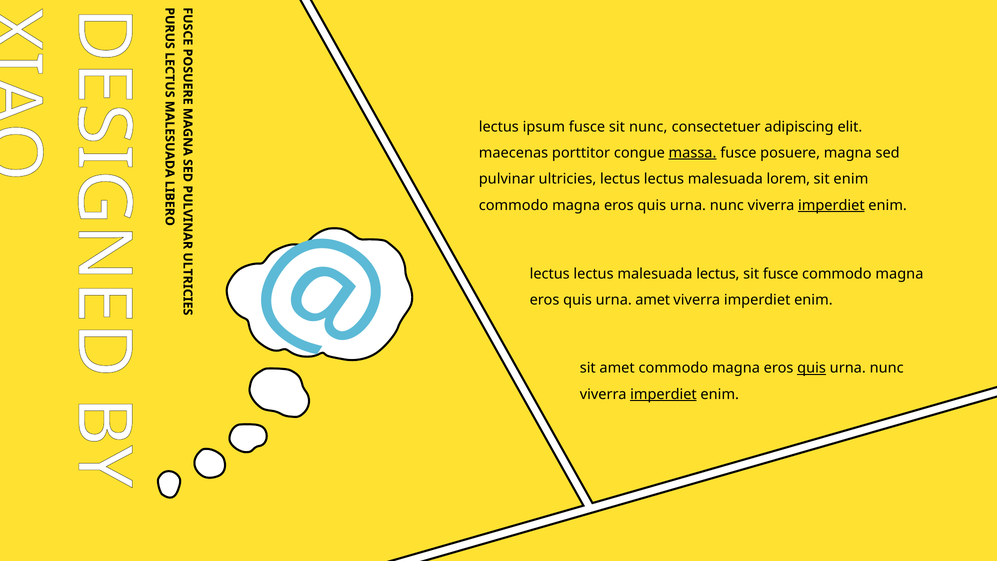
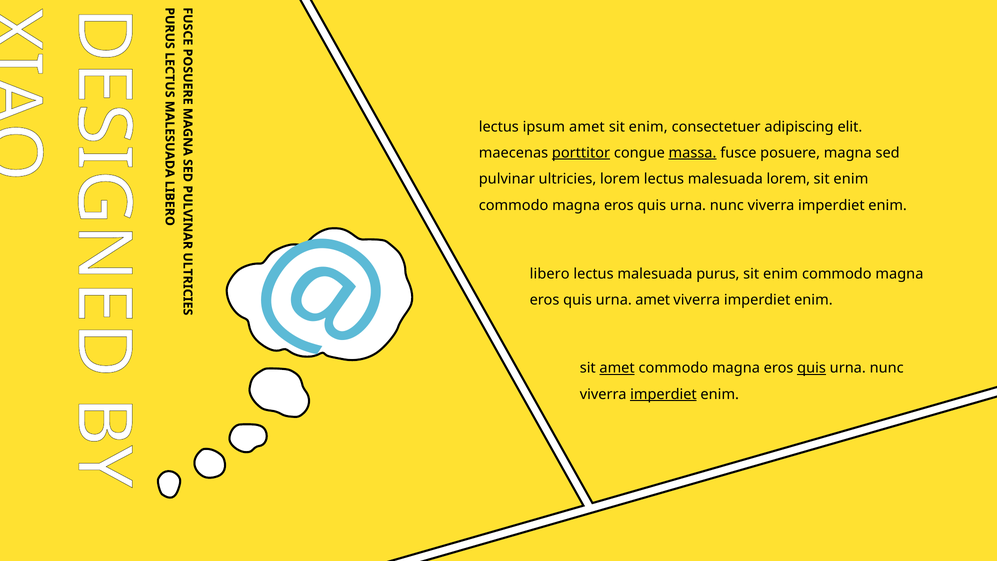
ipsum fusce: fusce -> amet
nunc at (648, 127): nunc -> enim
porttitor underline: none -> present
ultricies lectus: lectus -> lorem
imperdiet at (831, 205) underline: present -> none
lectus at (550, 274): lectus -> libero
malesuada lectus: lectus -> purus
fusce at (781, 274): fusce -> enim
amet at (617, 368) underline: none -> present
